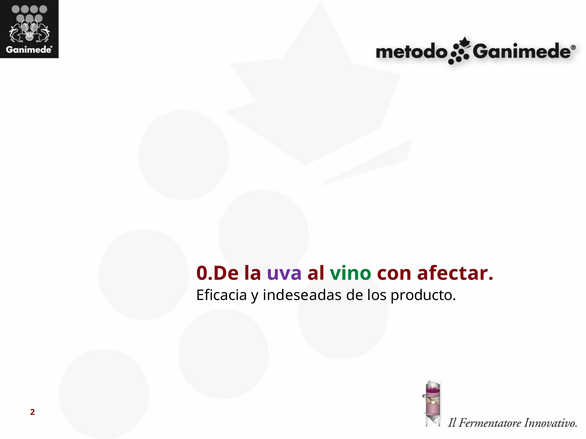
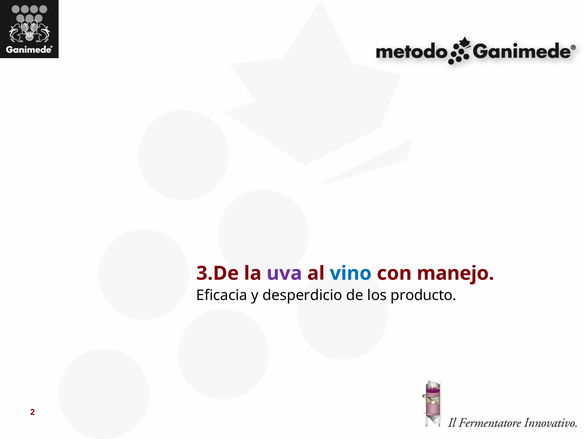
0.De: 0.De -> 3.De
vino colour: green -> blue
afectar: afectar -> manejo
indeseadas: indeseadas -> desperdicio
